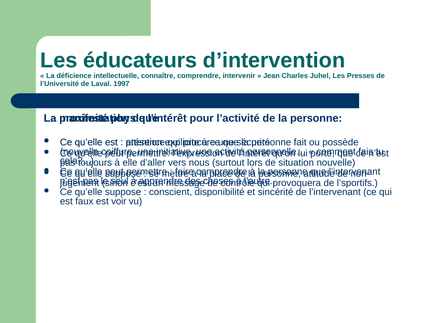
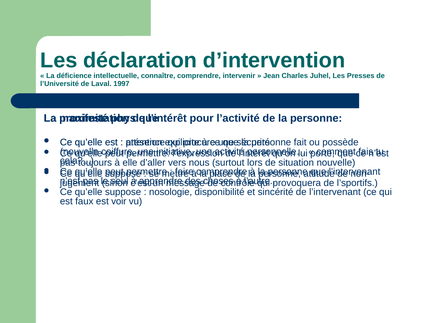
éducateurs: éducateurs -> déclaration
conscient: conscient -> nosologie
